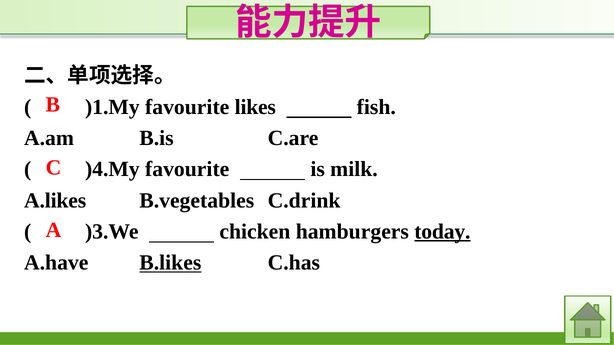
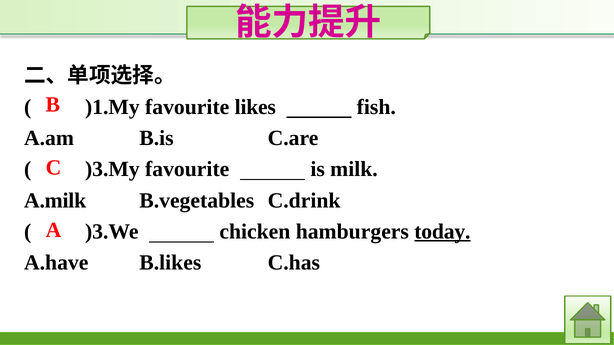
)4.My: )4.My -> )3.My
A.likes: A.likes -> A.milk
B.likes underline: present -> none
